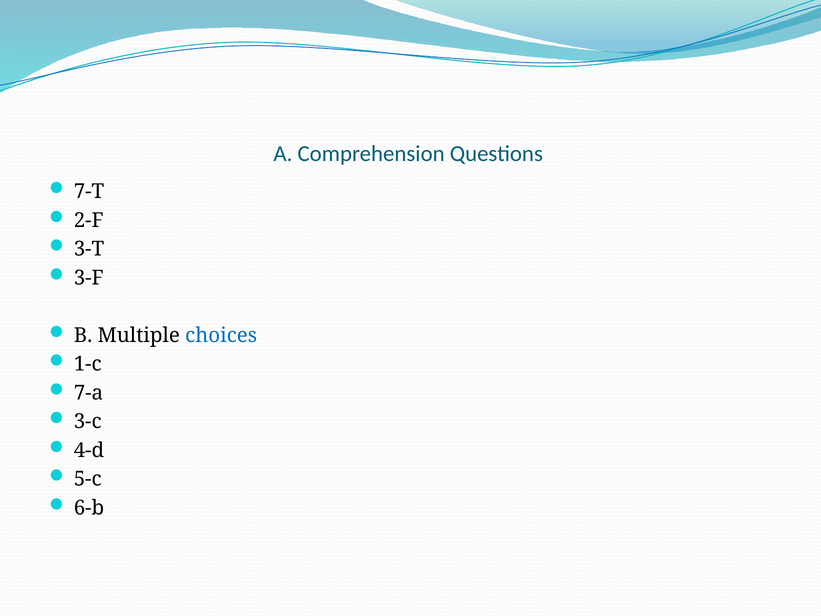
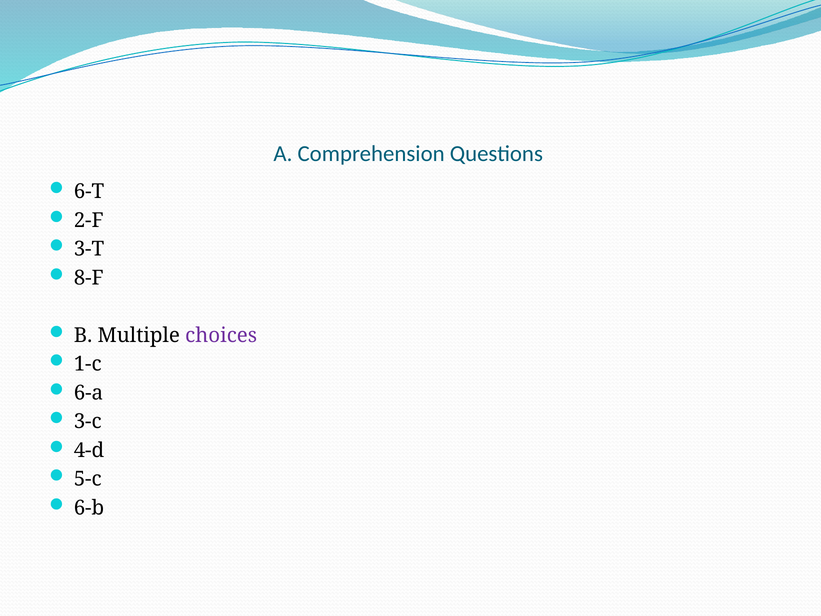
7-T: 7-T -> 6-T
3-F: 3-F -> 8-F
choices colour: blue -> purple
7-a: 7-a -> 6-a
